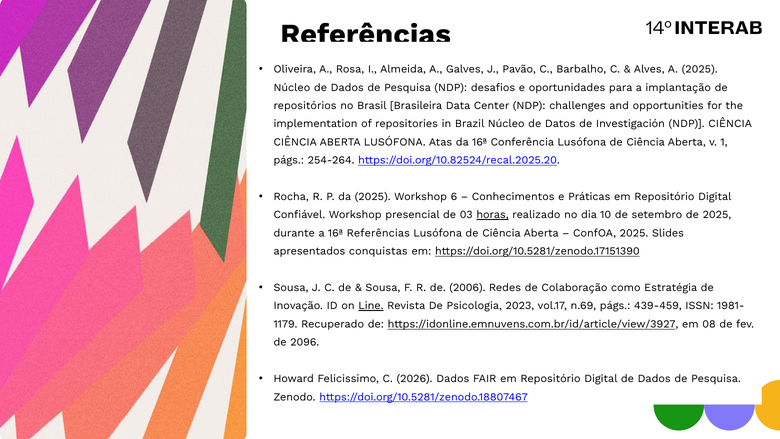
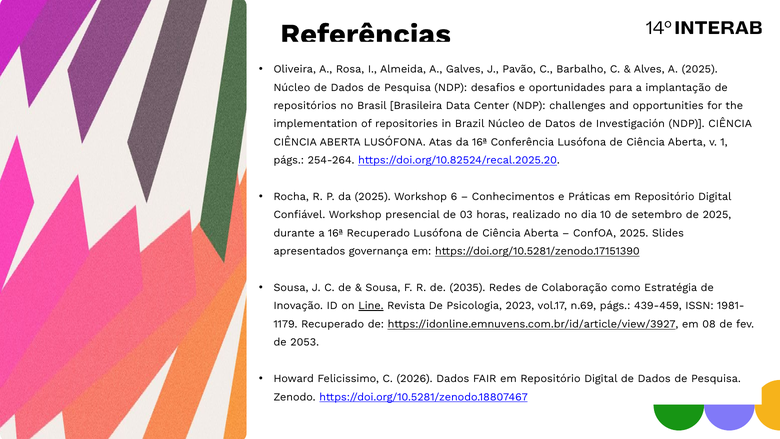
horas underline: present -> none
16ª Referências: Referências -> Recuperado
conquistas: conquistas -> governança
2006: 2006 -> 2035
2096: 2096 -> 2053
